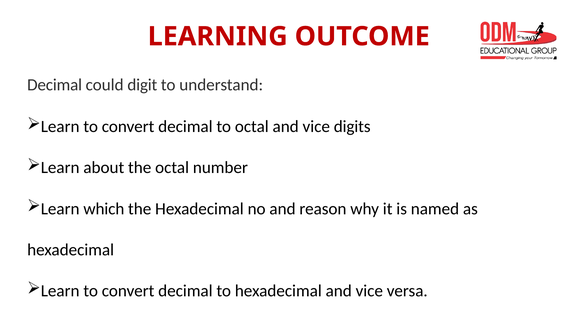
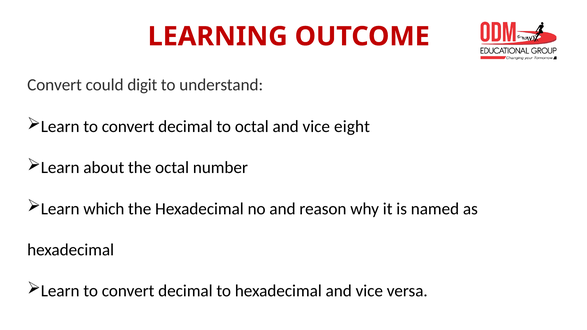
Decimal at (55, 85): Decimal -> Convert
digits: digits -> eight
